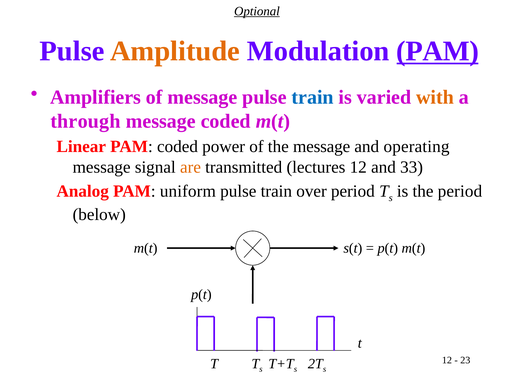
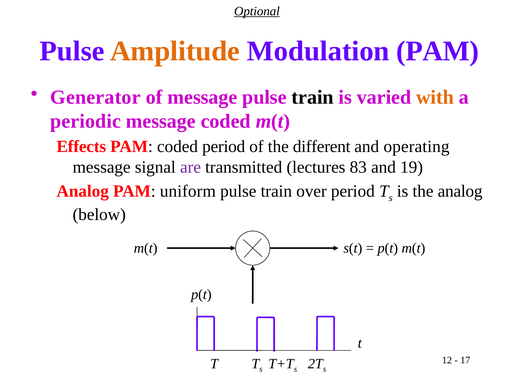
PAM at (438, 51) underline: present -> none
Amplifiers: Amplifiers -> Generator
train at (313, 97) colour: blue -> black
through: through -> periodic
Linear: Linear -> Effects
coded power: power -> period
the message: message -> different
are colour: orange -> purple
lectures 12: 12 -> 83
33: 33 -> 19
the period: period -> analog
23: 23 -> 17
